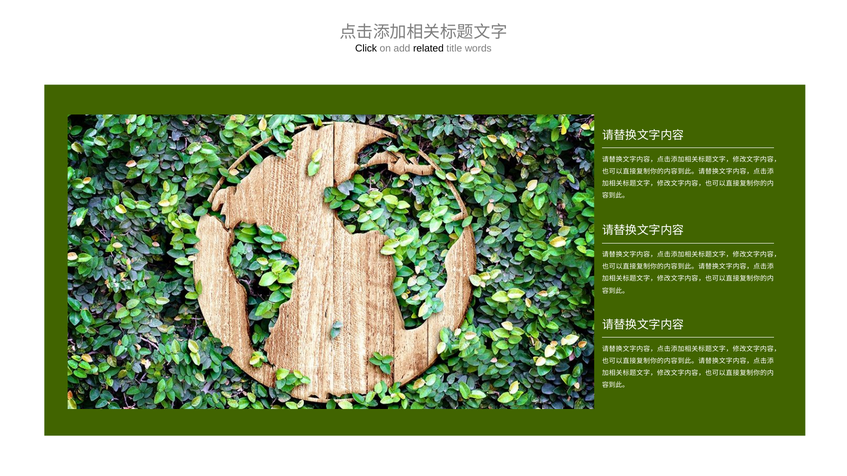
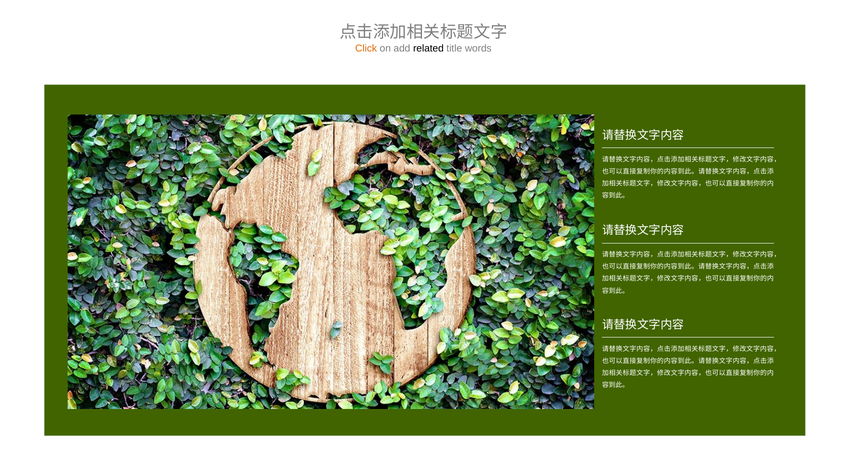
Click colour: black -> orange
